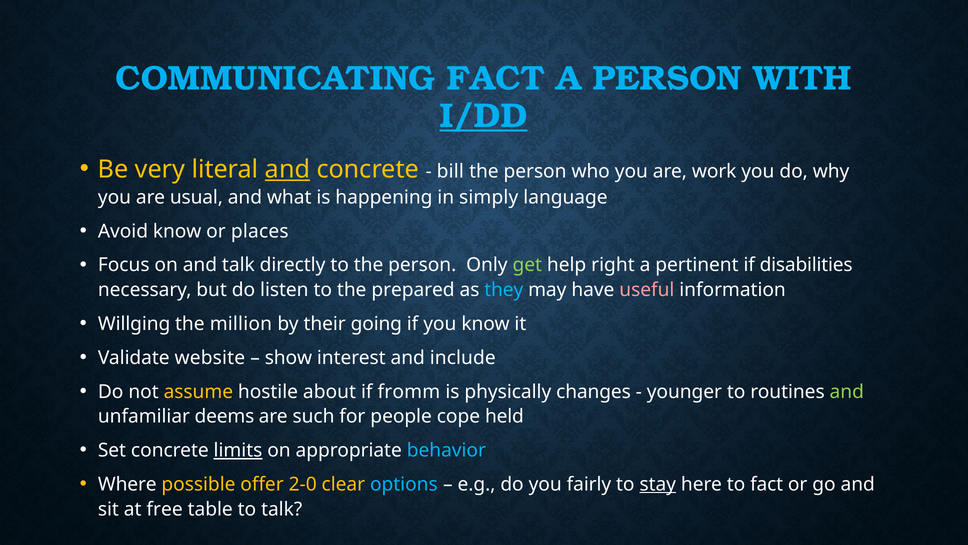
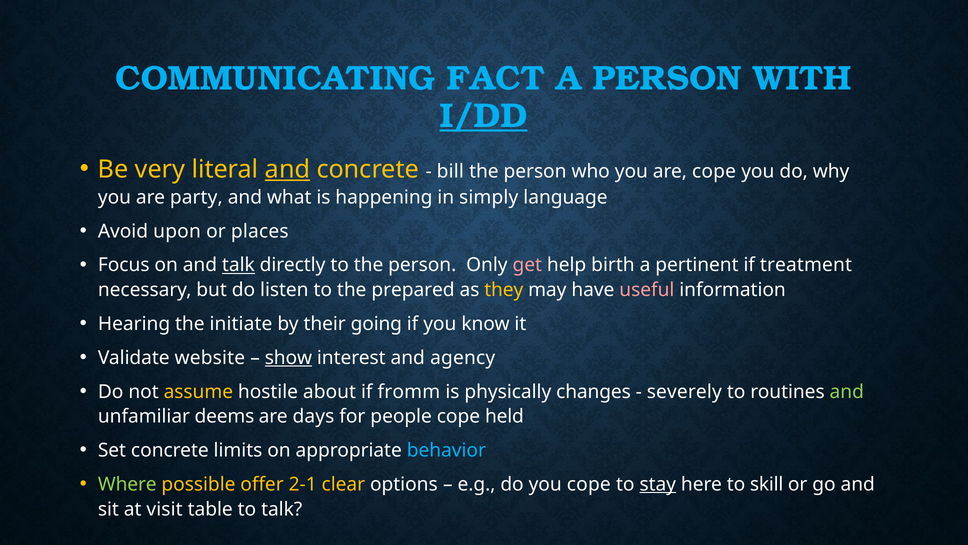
are work: work -> cope
usual: usual -> party
Avoid know: know -> upon
talk at (238, 265) underline: none -> present
get colour: light green -> pink
right: right -> birth
disabilities: disabilities -> treatment
they colour: light blue -> yellow
Willging: Willging -> Hearing
million: million -> initiate
show underline: none -> present
include: include -> agency
younger: younger -> severely
such: such -> days
limits underline: present -> none
Where colour: white -> light green
2-0: 2-0 -> 2-1
options colour: light blue -> white
you fairly: fairly -> cope
to fact: fact -> skill
free: free -> visit
